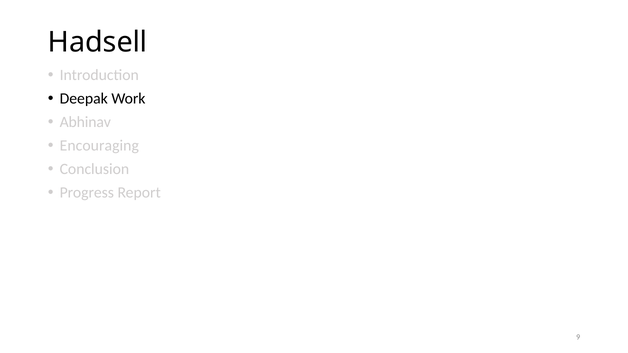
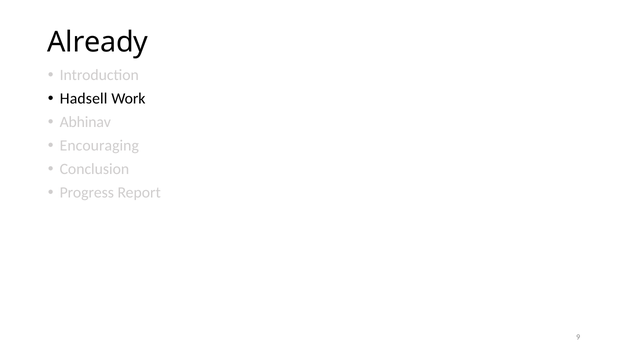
Hadsell: Hadsell -> Already
Deepak: Deepak -> Hadsell
